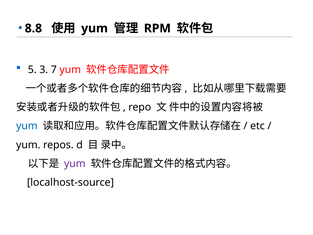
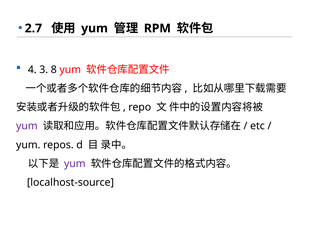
8.8: 8.8 -> 2.7
5: 5 -> 4
7: 7 -> 8
yum at (27, 126) colour: blue -> purple
